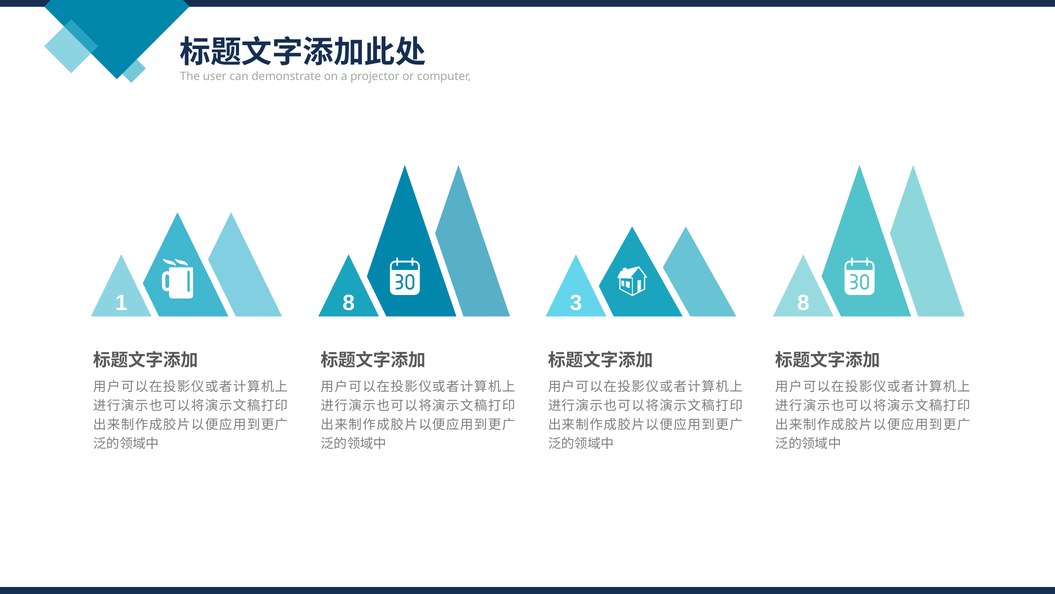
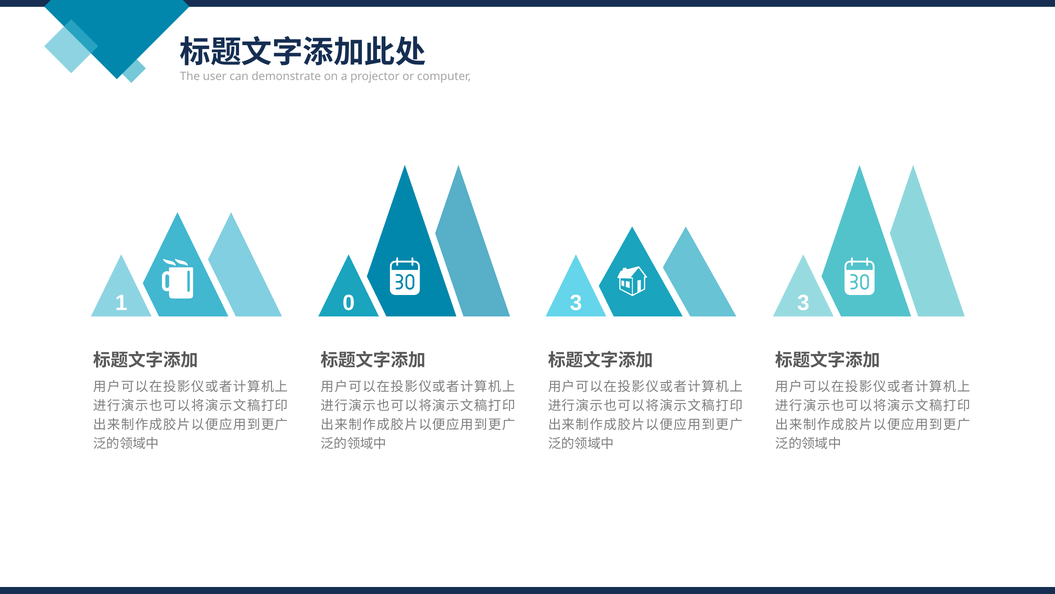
1 8: 8 -> 0
3 8: 8 -> 3
